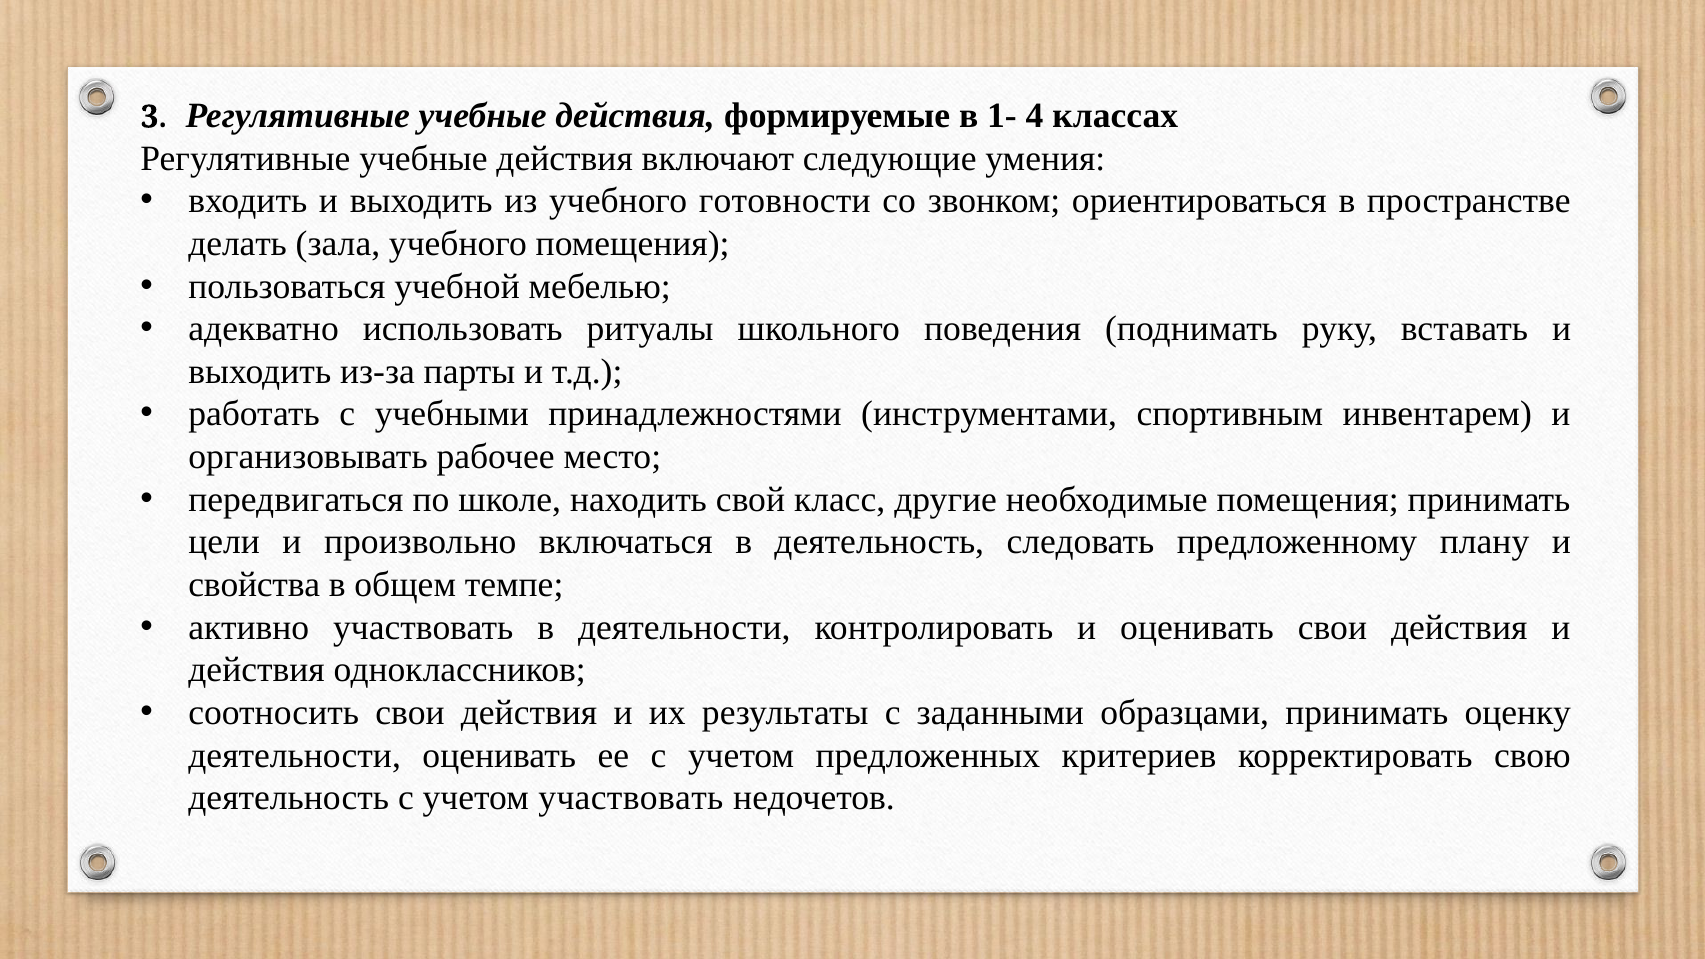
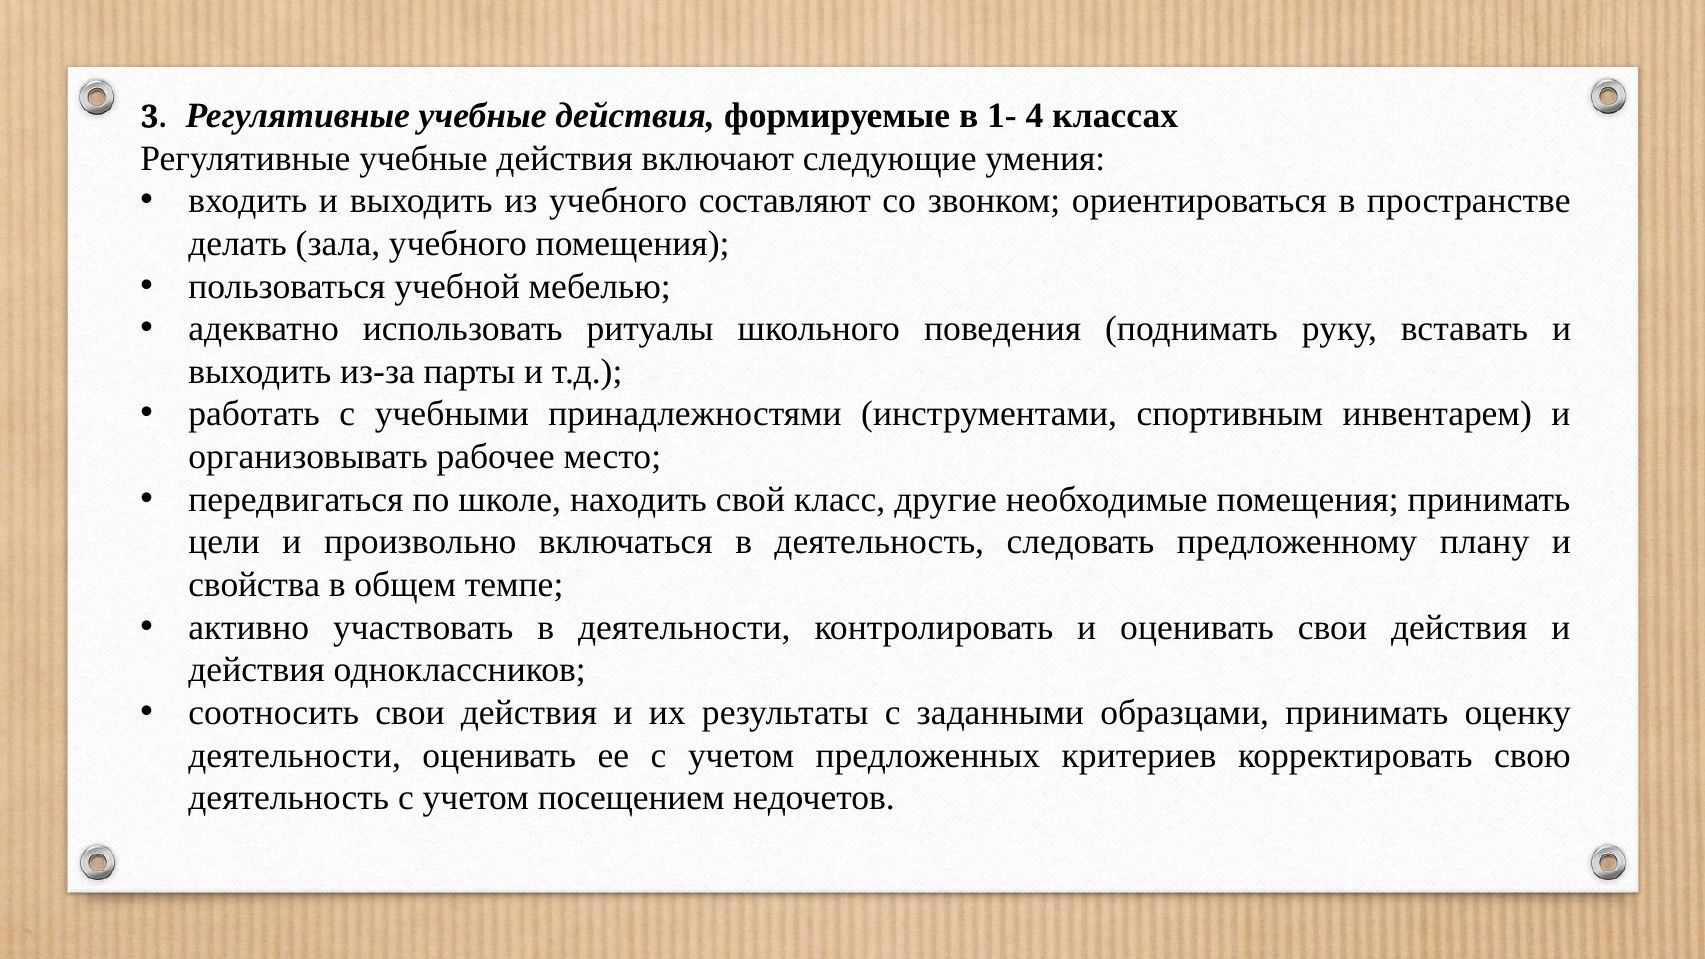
готовности: готовности -> составляют
учетом участвовать: участвовать -> посещением
